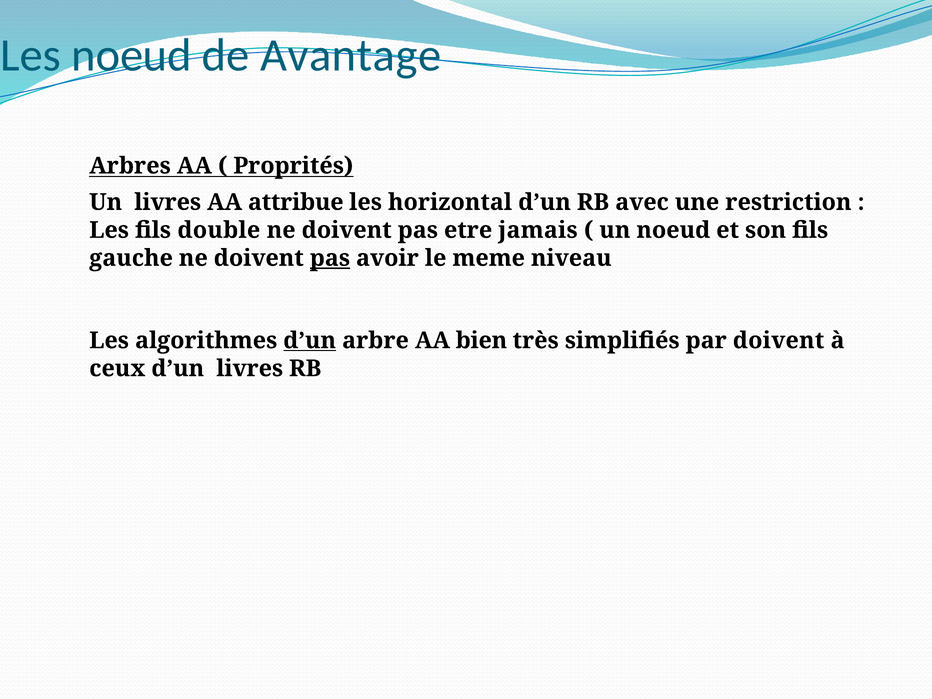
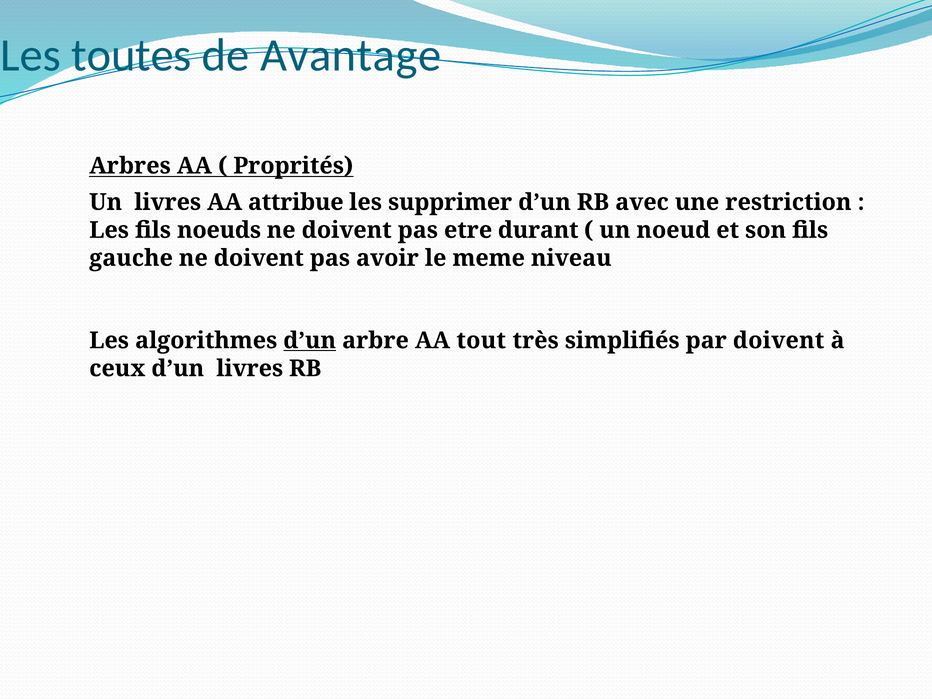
Les noeud: noeud -> toutes
horizontal: horizontal -> supprimer
double: double -> noeuds
jamais: jamais -> durant
pas at (330, 258) underline: present -> none
bien: bien -> tout
